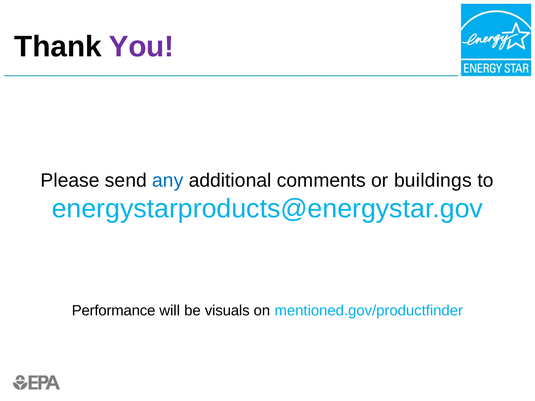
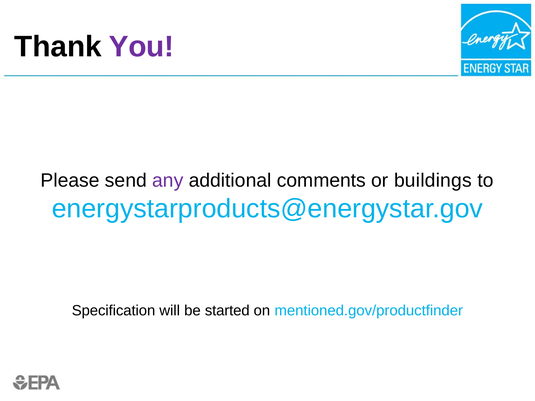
any colour: blue -> purple
Performance: Performance -> Specification
visuals: visuals -> started
